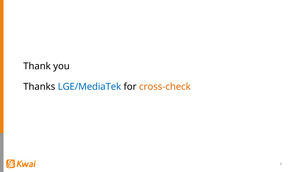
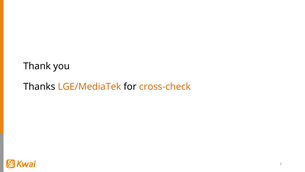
LGE/MediaTek colour: blue -> orange
